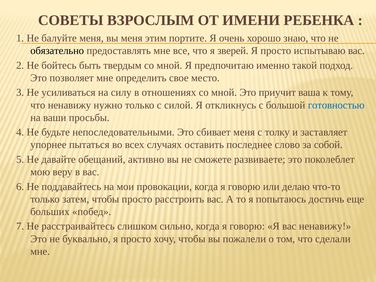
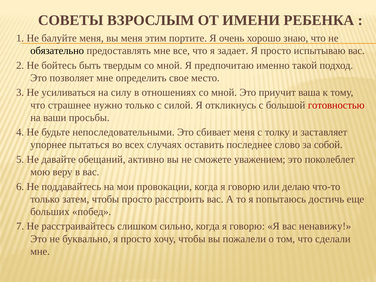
зверей: зверей -> задает
что ненавижу: ненавижу -> страшнее
готовностью colour: blue -> red
развиваете: развиваете -> уважением
